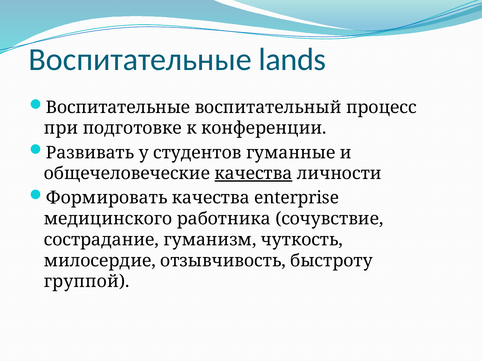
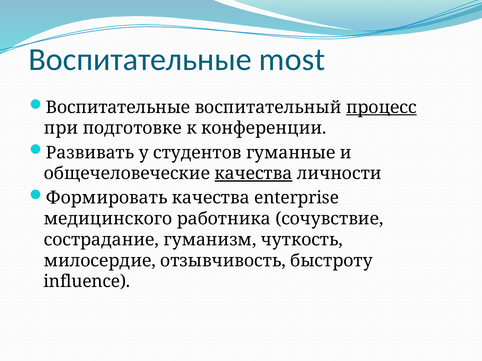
lands: lands -> most
процесс underline: none -> present
группой: группой -> influence
